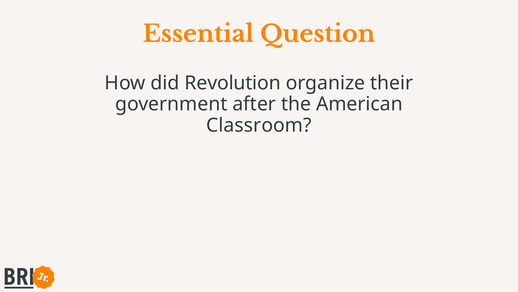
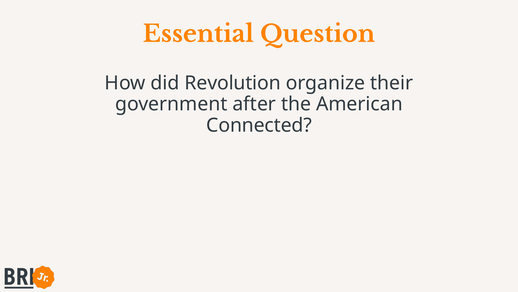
Classroom: Classroom -> Connected
